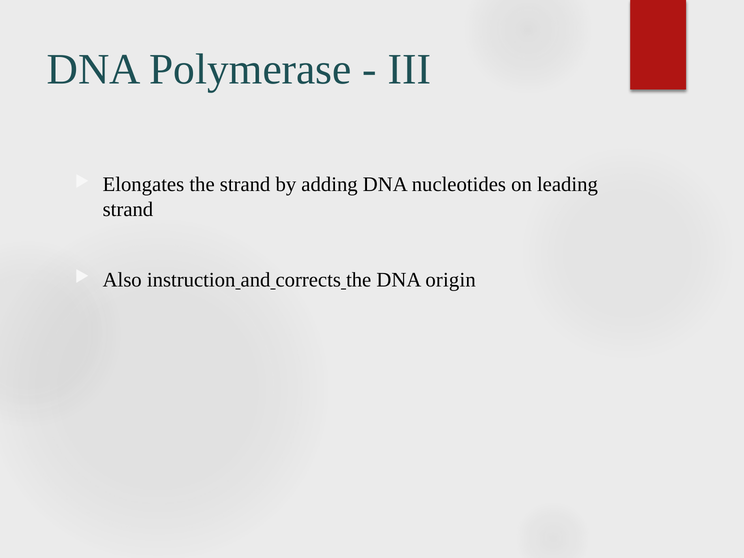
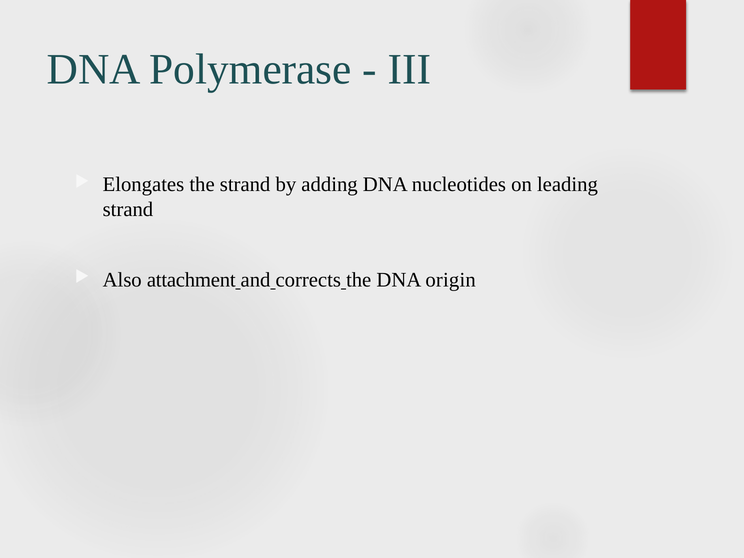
instruction: instruction -> attachment
